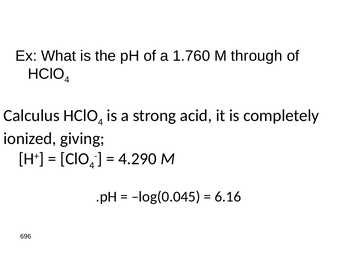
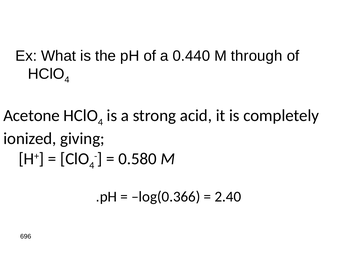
1.760: 1.760 -> 0.440
Calculus: Calculus -> Acetone
4.290: 4.290 -> 0.580
log(0.045: log(0.045 -> log(0.366
6.16: 6.16 -> 2.40
